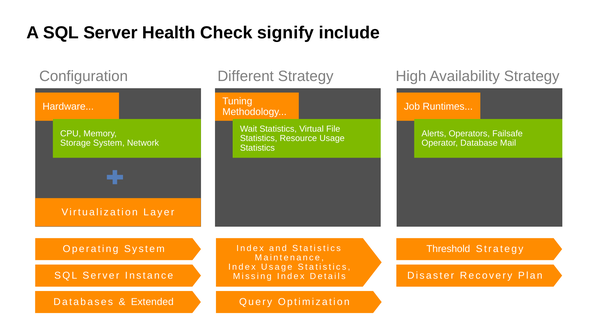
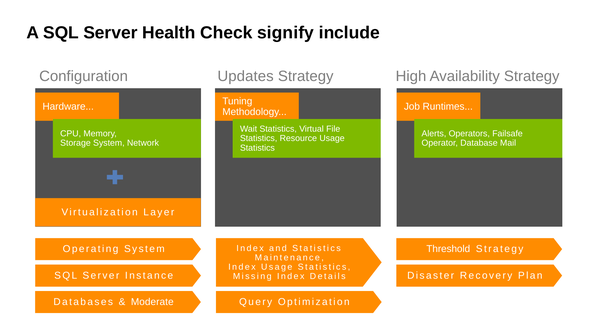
Different: Different -> Updates
Extended: Extended -> Moderate
